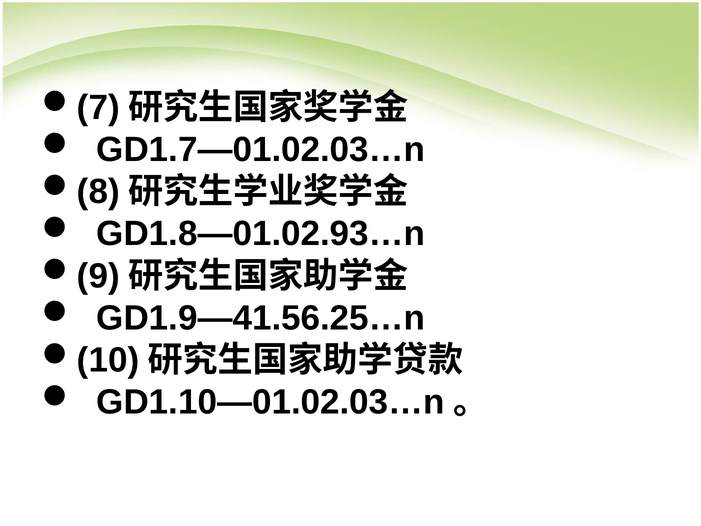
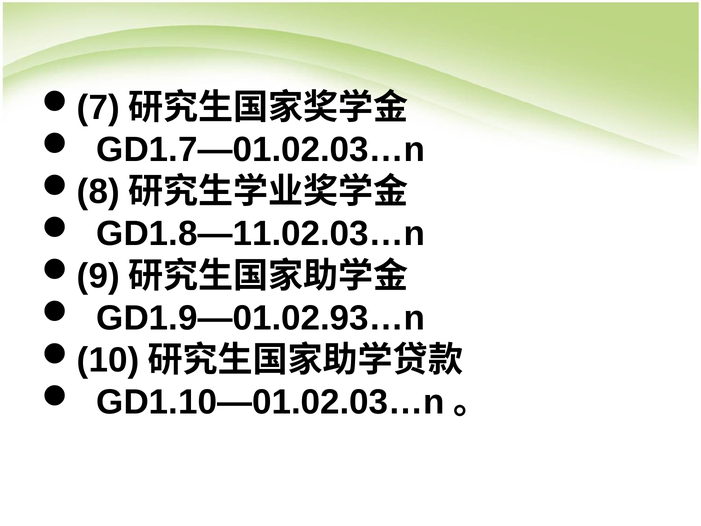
GD1.8—01.02.93…n: GD1.8—01.02.93…n -> GD1.8—11.02.03…n
GD1.9—41.56.25…n: GD1.9—41.56.25…n -> GD1.9—01.02.93…n
